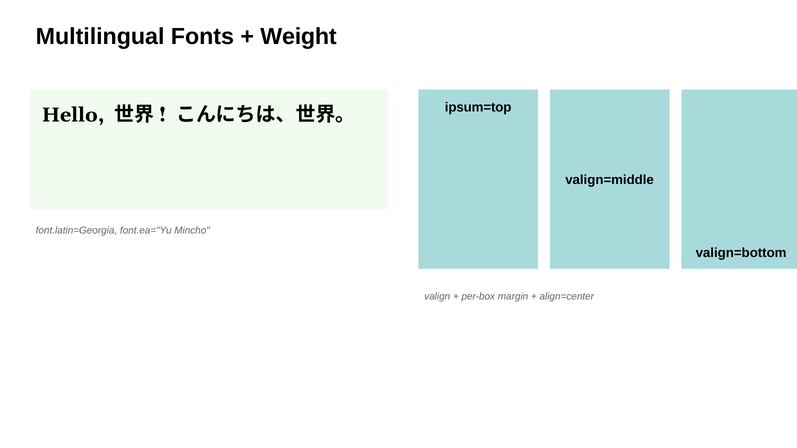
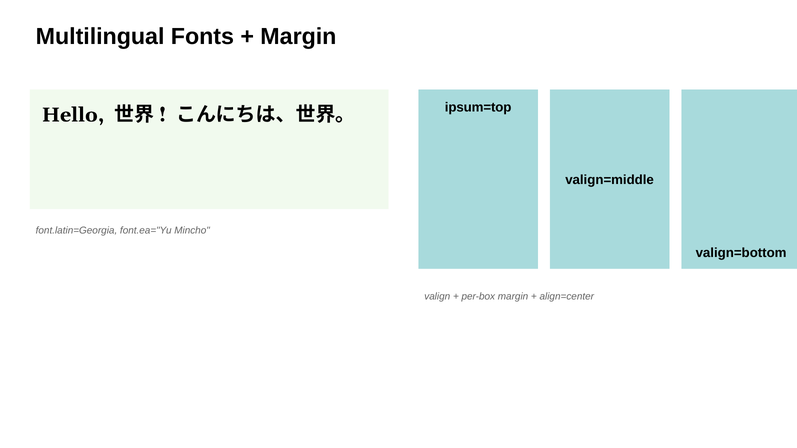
Weight at (298, 36): Weight -> Margin
